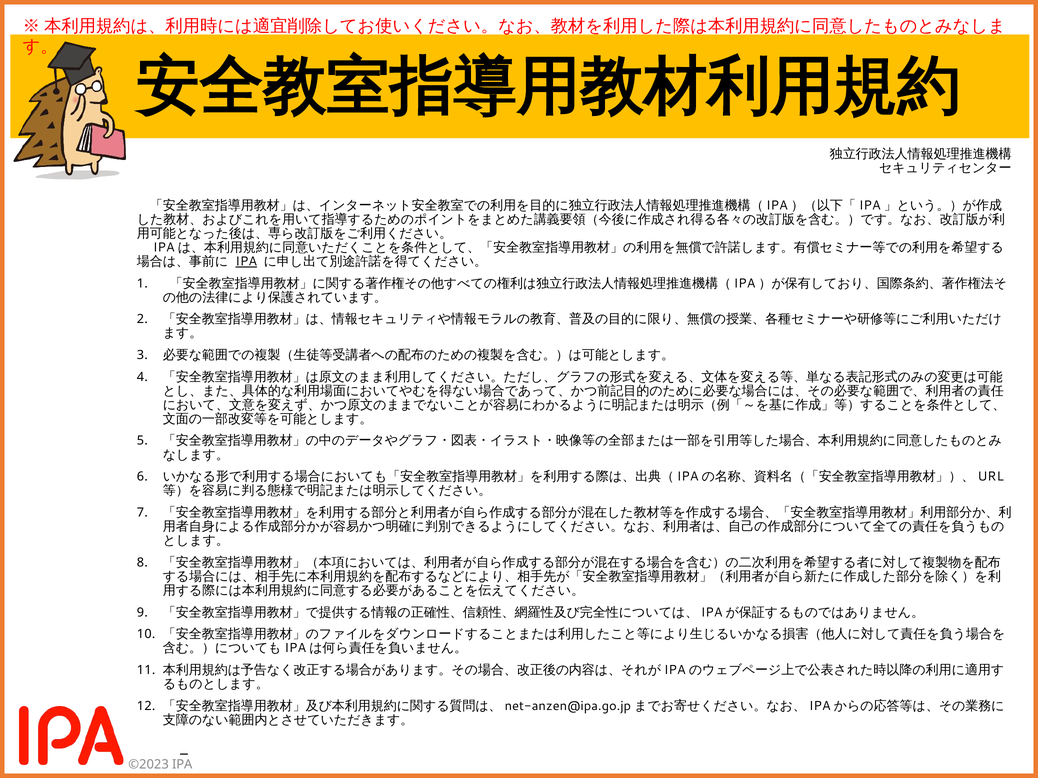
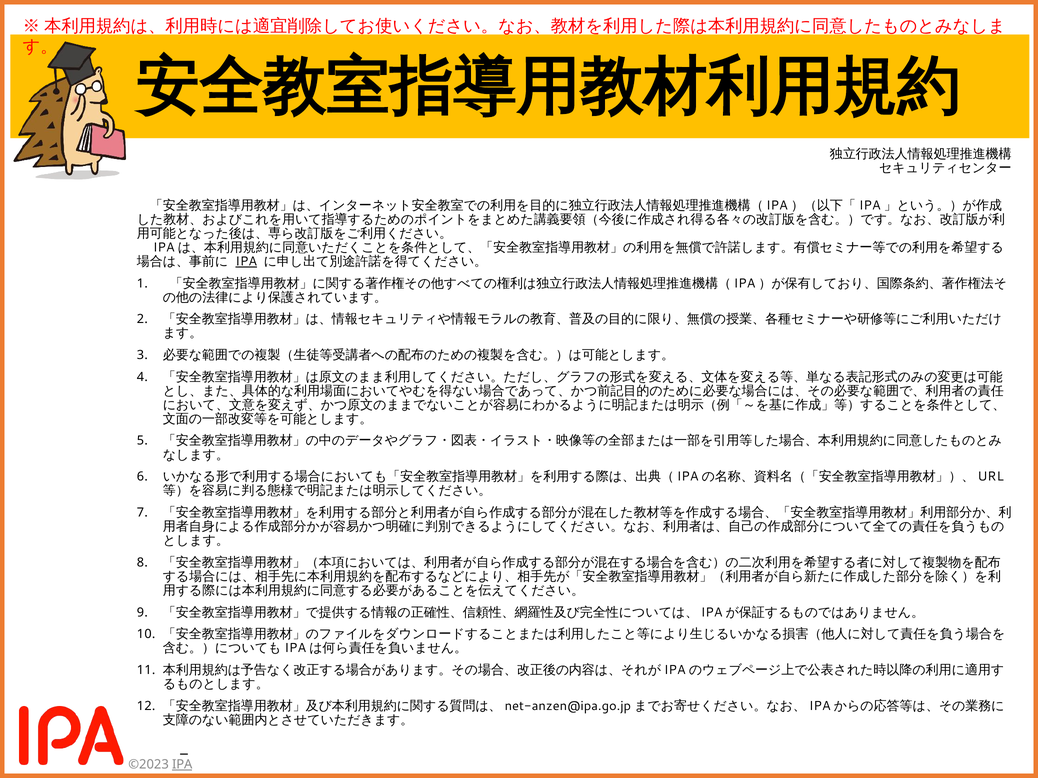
IPA at (182, 765) underline: none -> present
